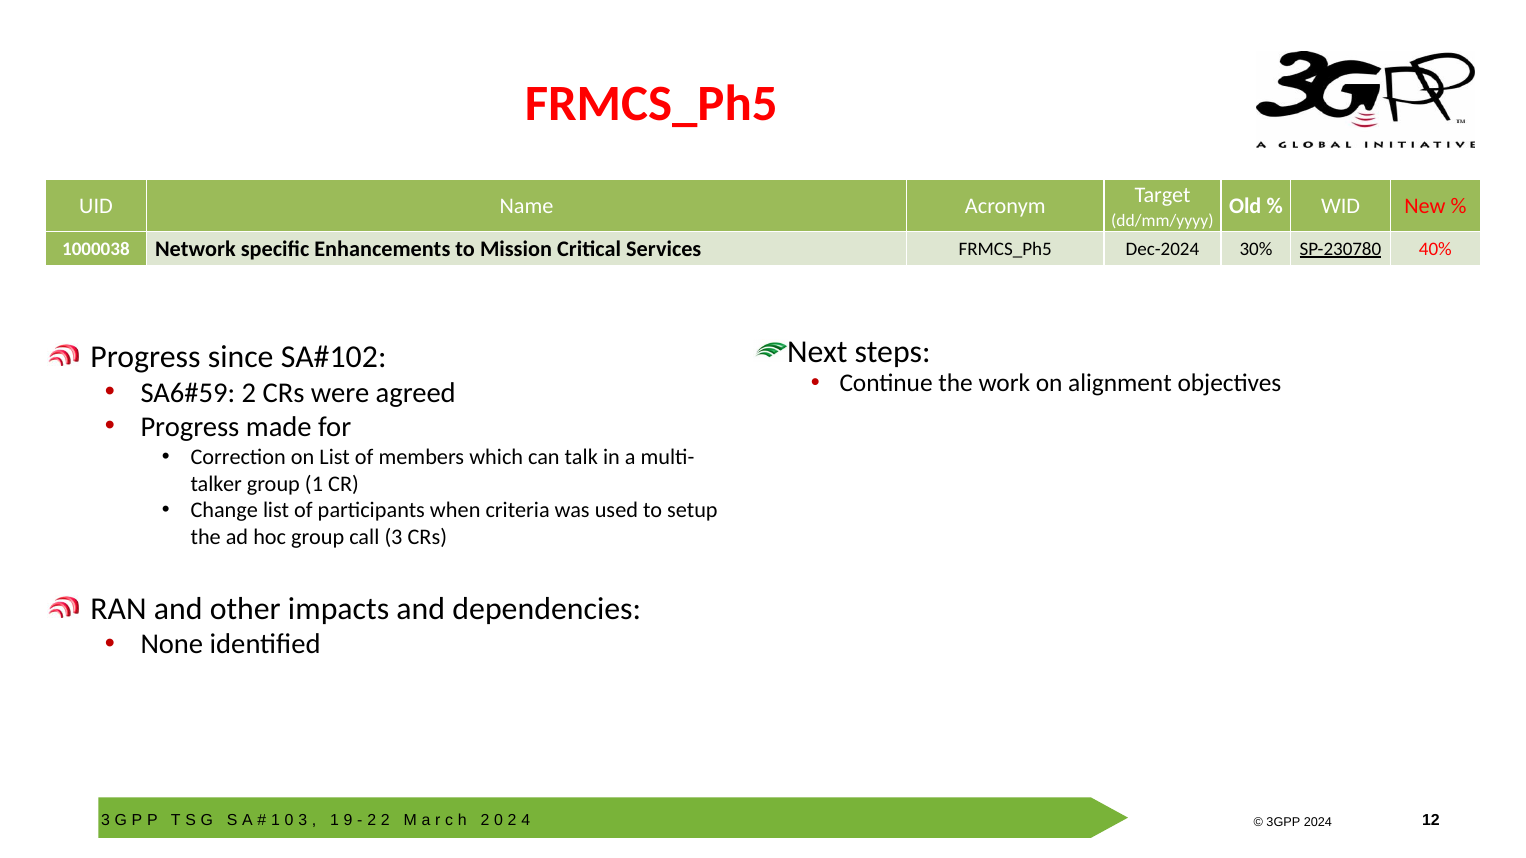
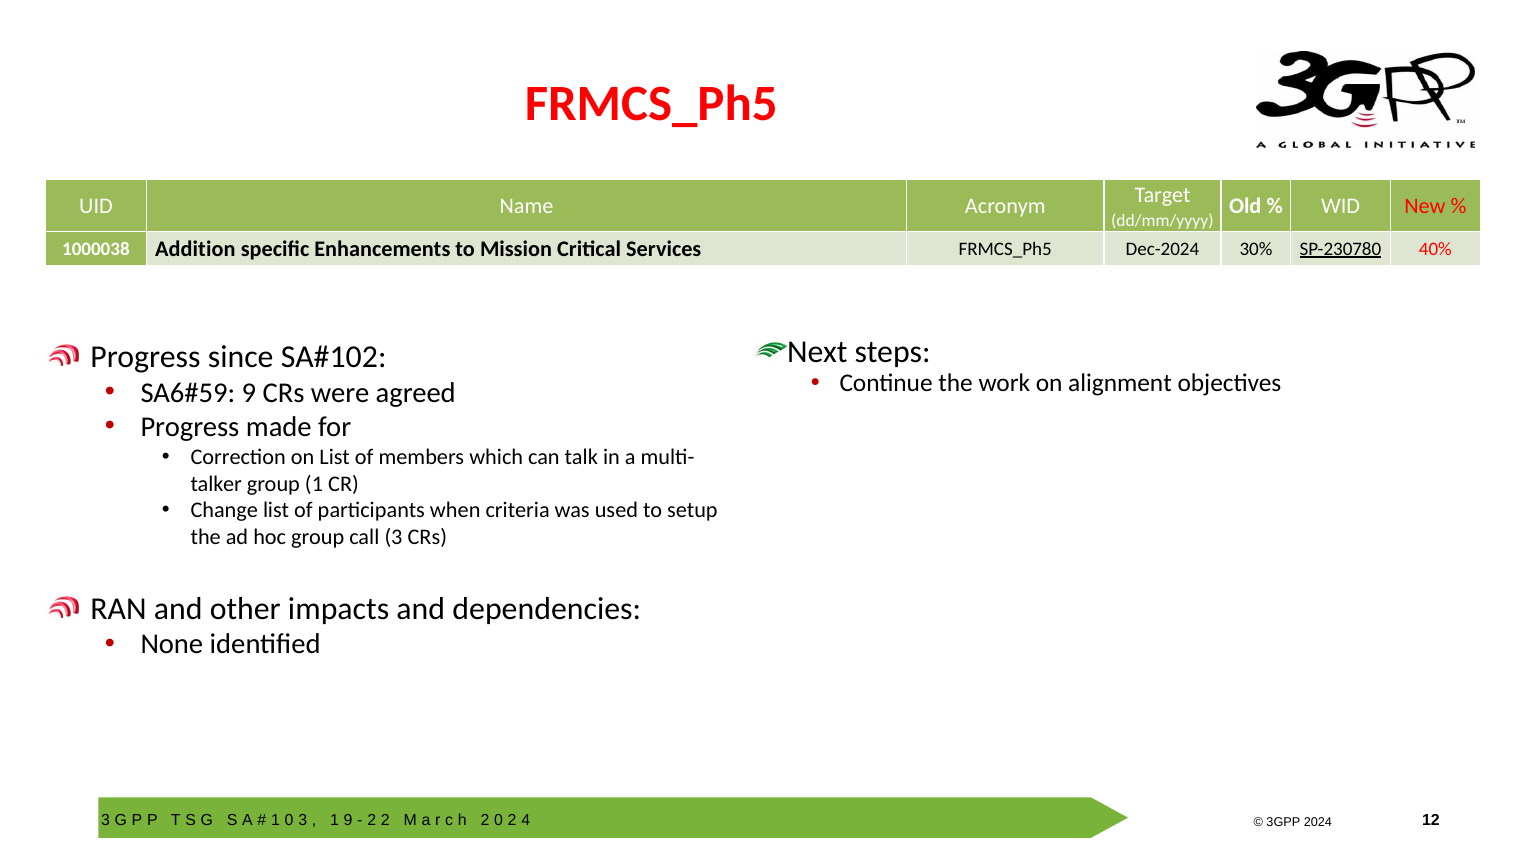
Network: Network -> Addition
2 at (249, 393): 2 -> 9
